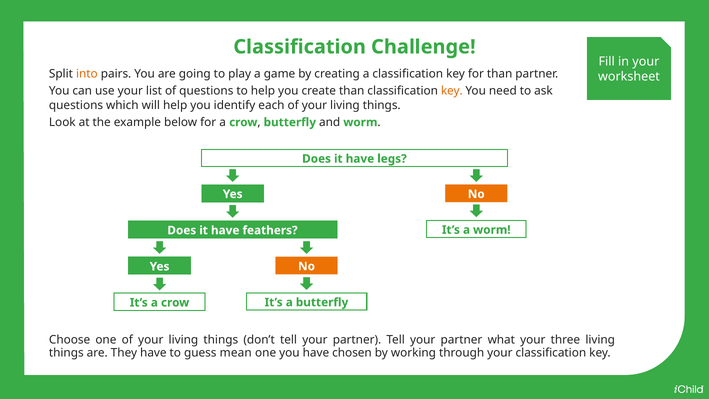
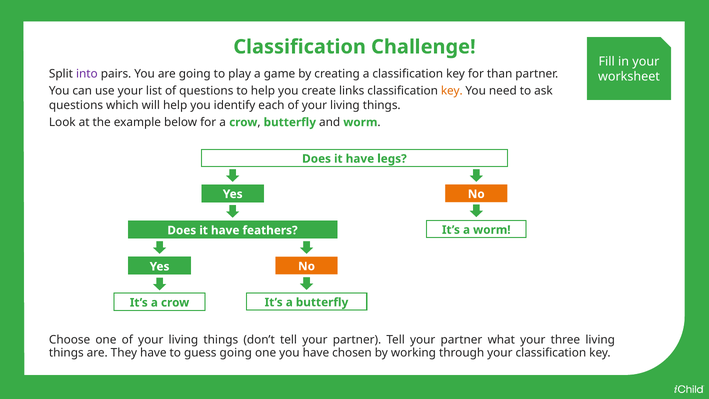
into colour: orange -> purple
create than: than -> links
guess mean: mean -> going
